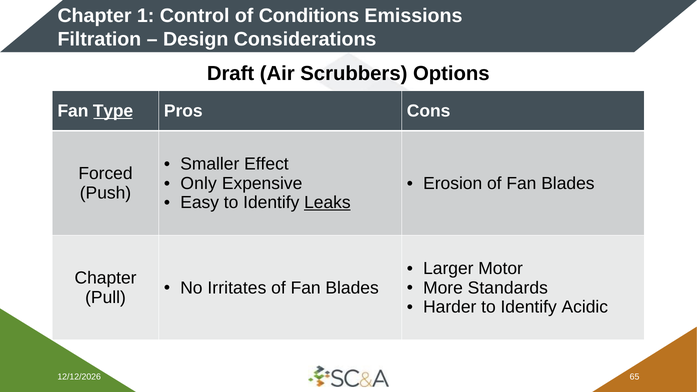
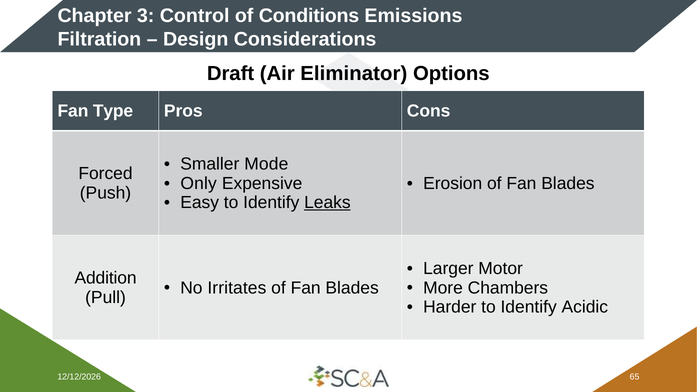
1: 1 -> 3
Scrubbers: Scrubbers -> Eliminator
Type underline: present -> none
Effect: Effect -> Mode
Chapter at (106, 278): Chapter -> Addition
Standards: Standards -> Chambers
